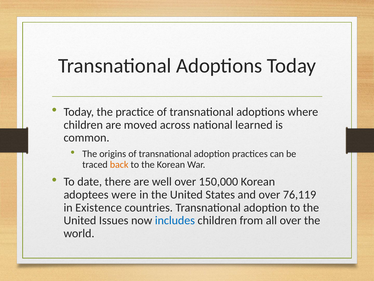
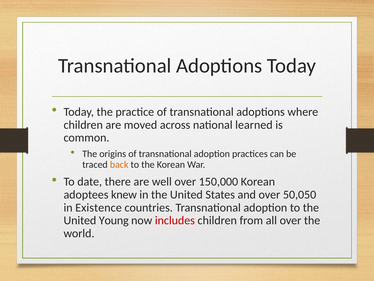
were: were -> knew
76,119: 76,119 -> 50,050
Issues: Issues -> Young
includes colour: blue -> red
